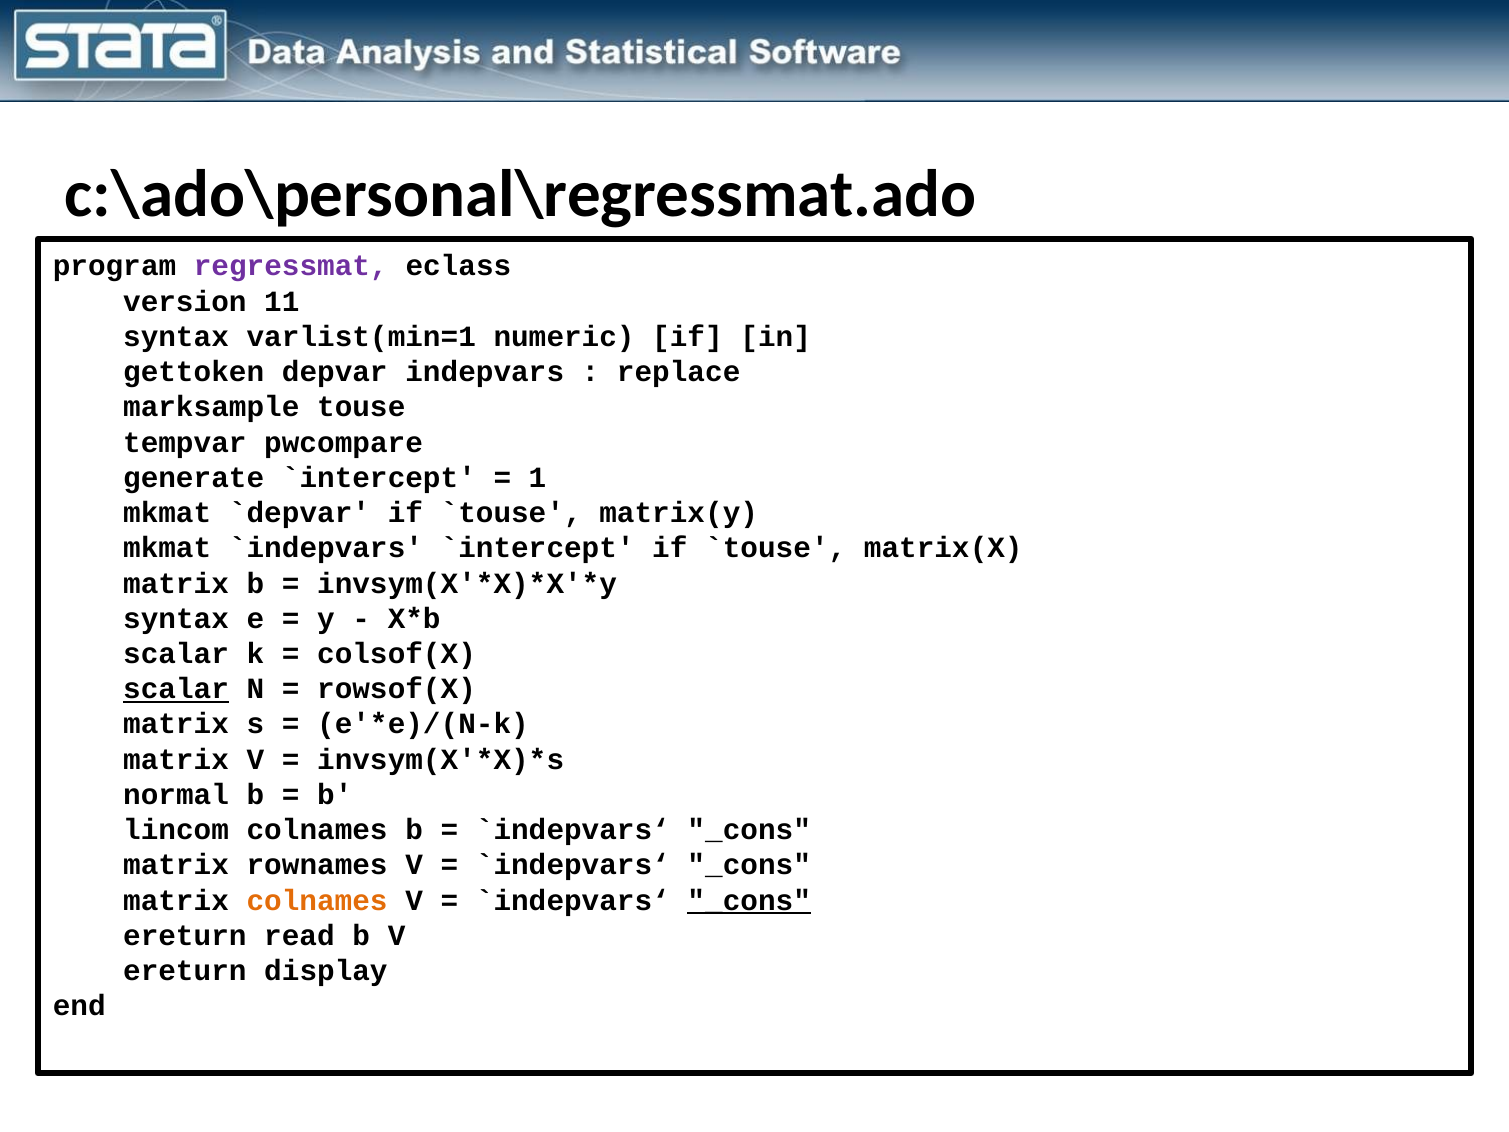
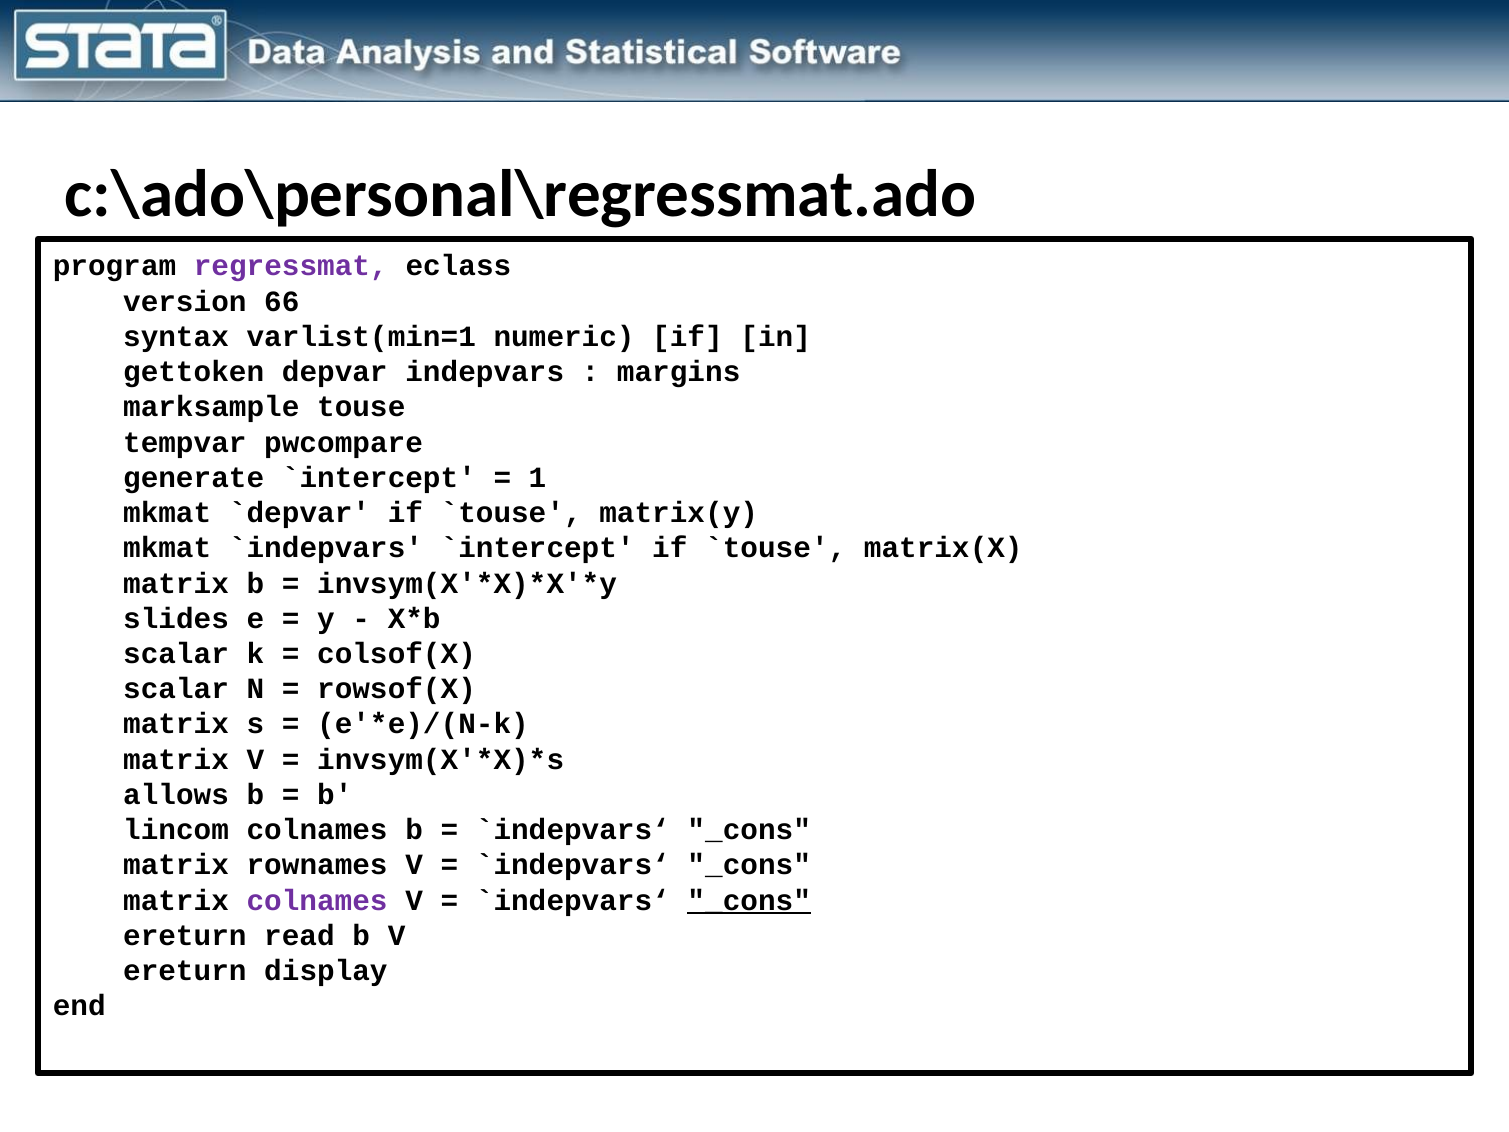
11: 11 -> 66
replace: replace -> margins
syntax at (176, 618): syntax -> slides
scalar at (176, 689) underline: present -> none
normal: normal -> allows
colnames at (317, 900) colour: orange -> purple
